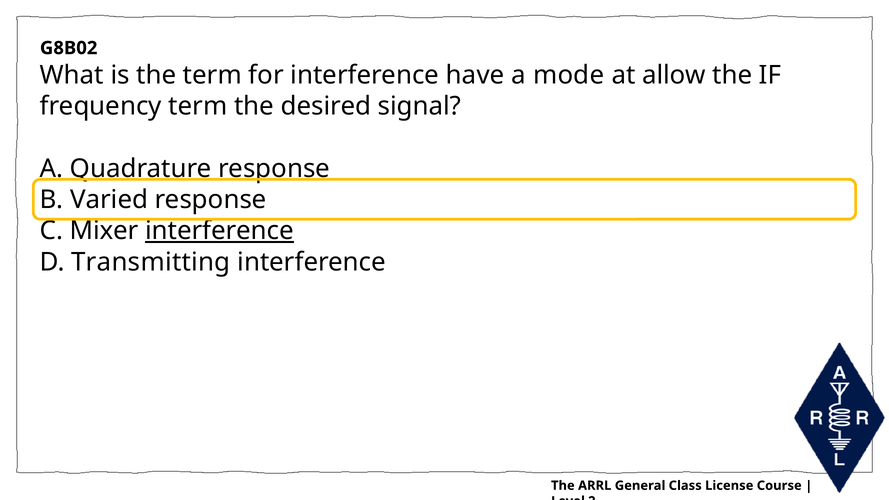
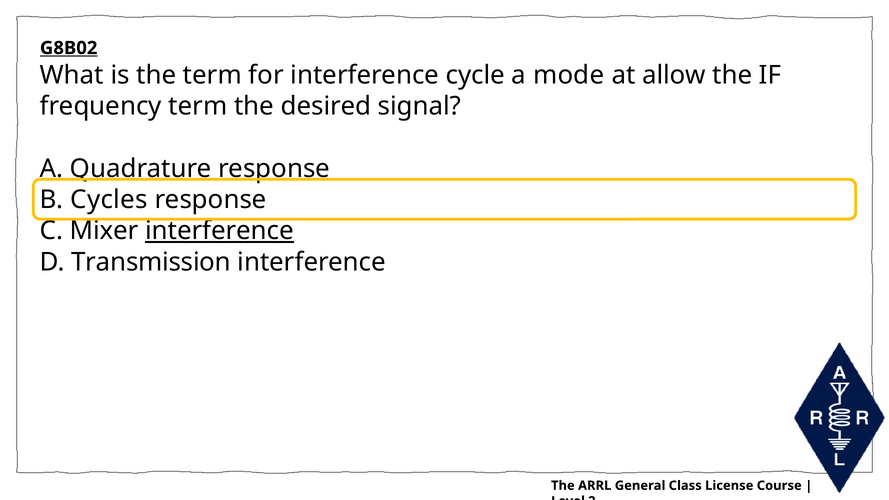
G8B02 underline: none -> present
have: have -> cycle
Varied: Varied -> Cycles
Transmitting: Transmitting -> Transmission
